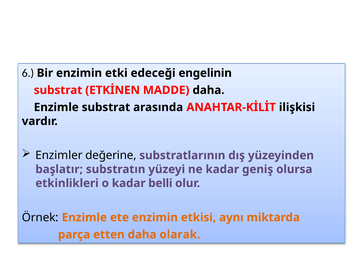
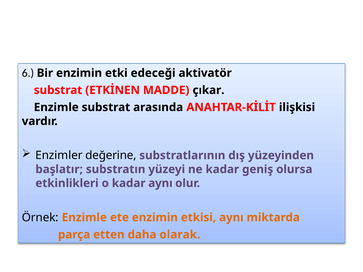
engelinin: engelinin -> aktivatör
MADDE daha: daha -> çıkar
kadar belli: belli -> aynı
